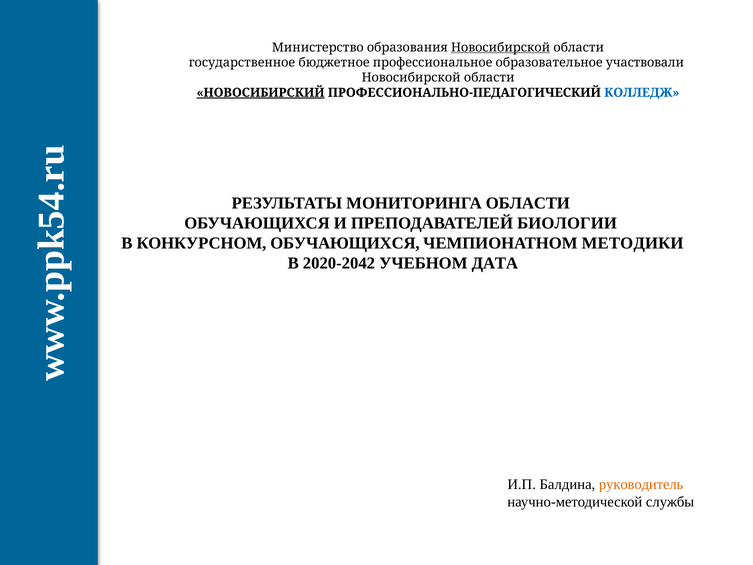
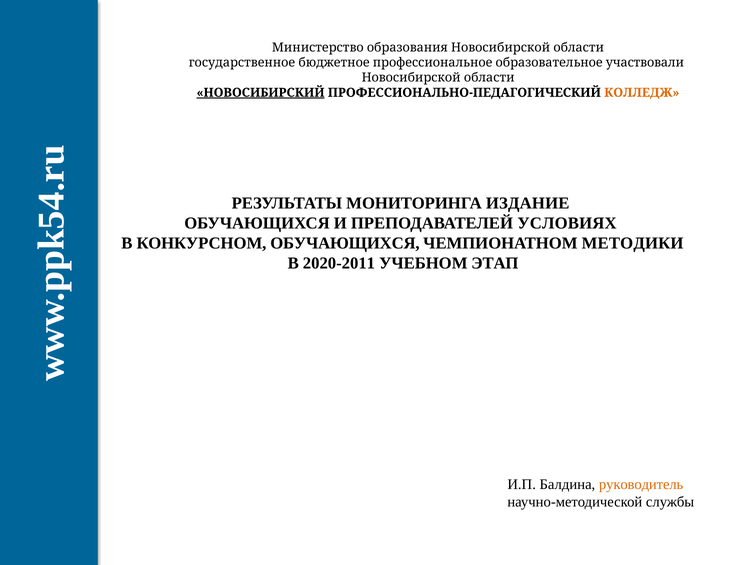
Новосибирской at (501, 47) underline: present -> none
КОЛЛЕДЖ colour: blue -> orange
МОНИТОРИНГА ОБЛАСТИ: ОБЛАСТИ -> ИЗДАНИЕ
БИОЛОГИИ: БИОЛОГИИ -> УСЛОВИЯХ
2020-2042: 2020-2042 -> 2020-2011
ДАТА: ДАТА -> ЭТАП
